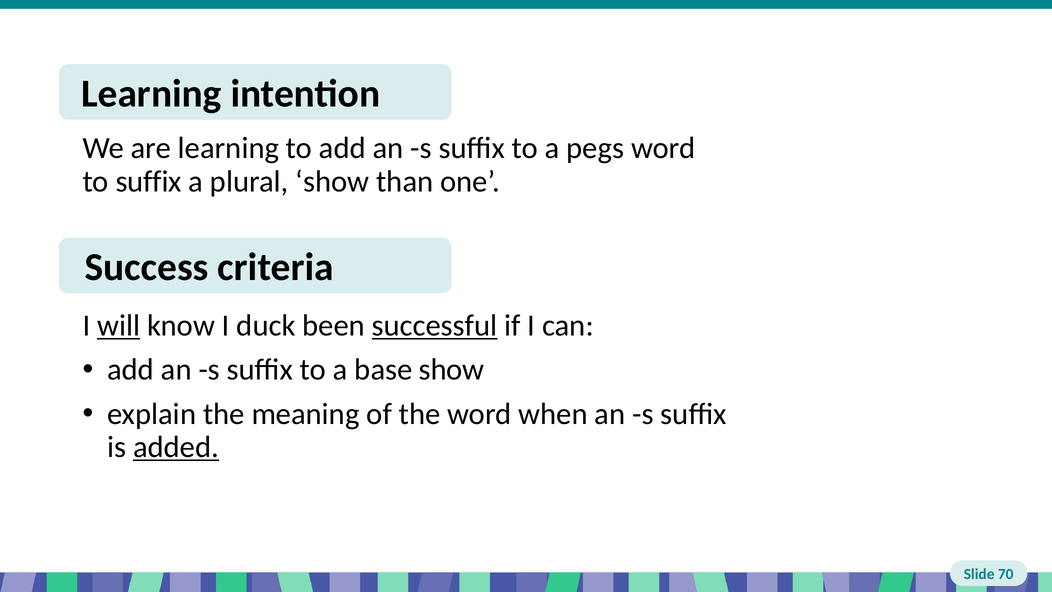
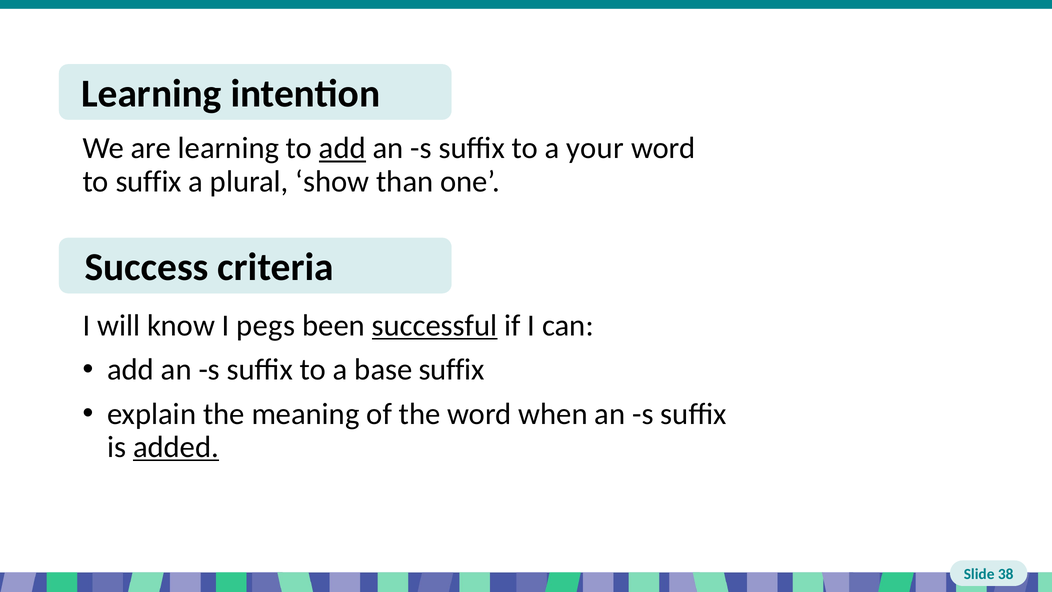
add at (342, 148) underline: none -> present
pegs: pegs -> your
will underline: present -> none
duck: duck -> pegs
base show: show -> suffix
70: 70 -> 38
